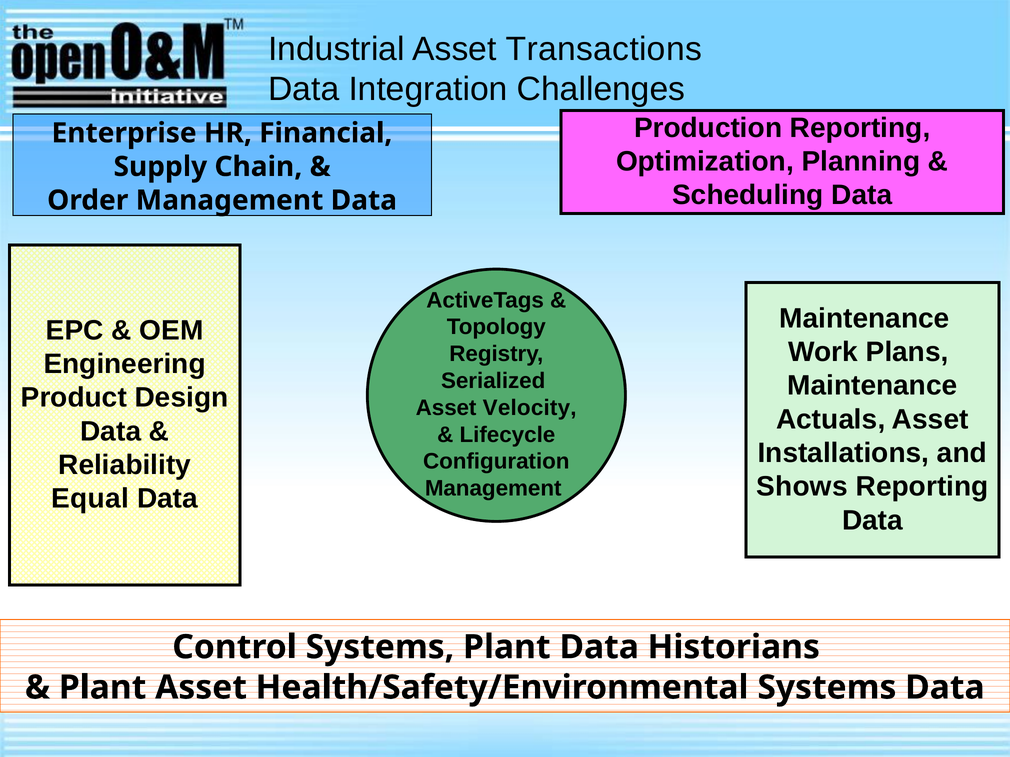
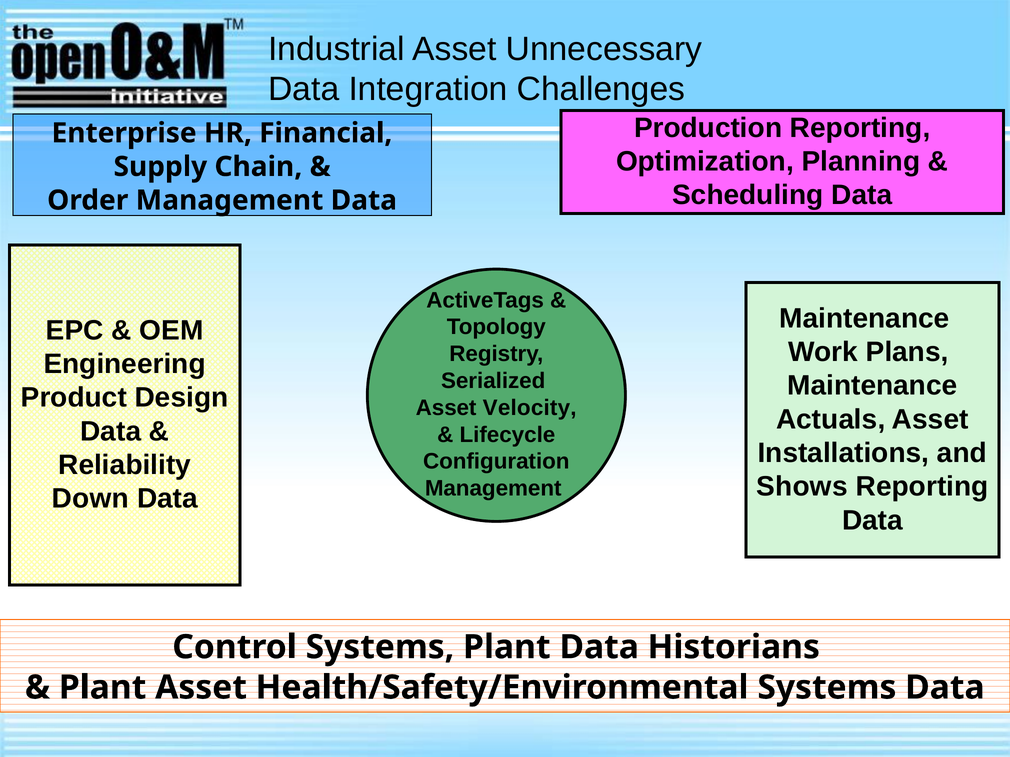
Transactions: Transactions -> Unnecessary
Equal: Equal -> Down
